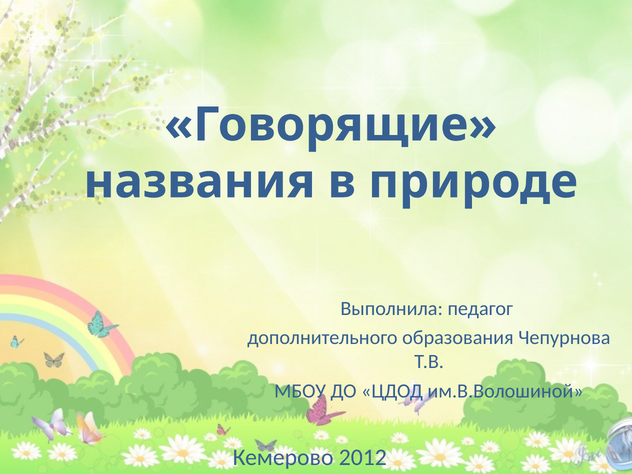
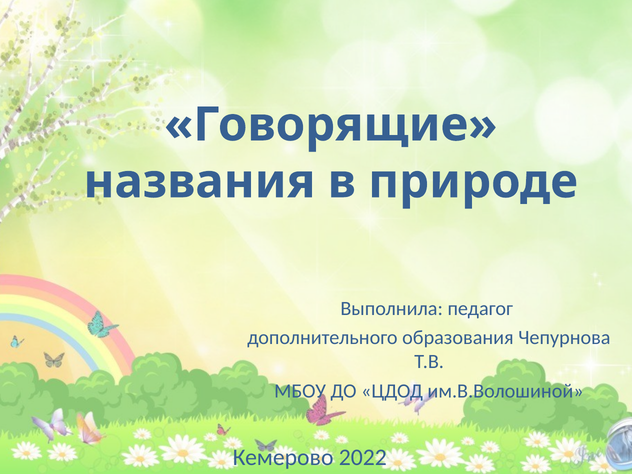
2012: 2012 -> 2022
